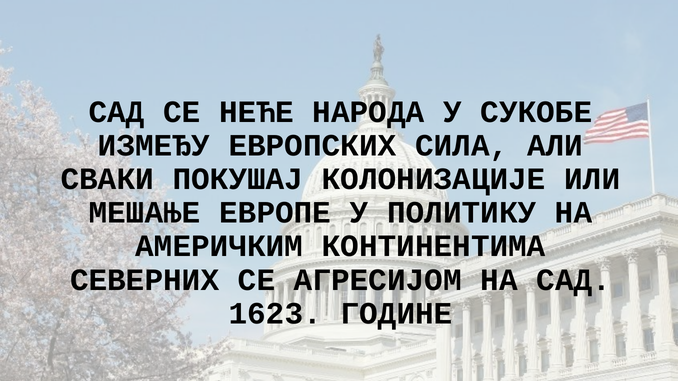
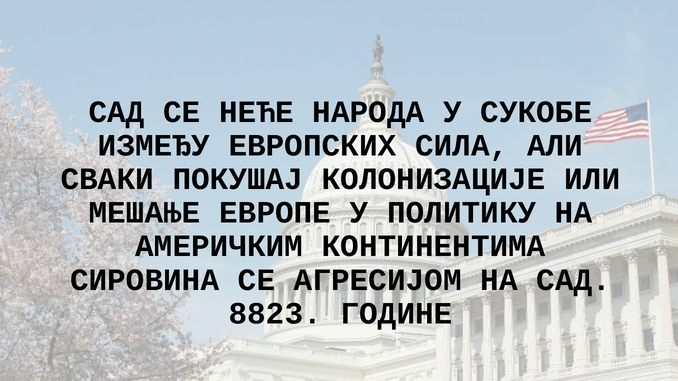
СЕВЕРНИХ: СЕВЕРНИХ -> СИРОВИНА
1623: 1623 -> 8823
